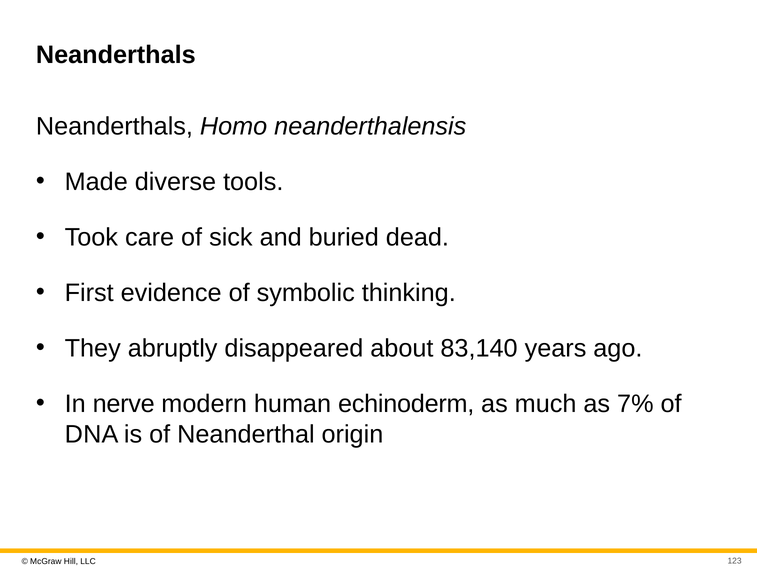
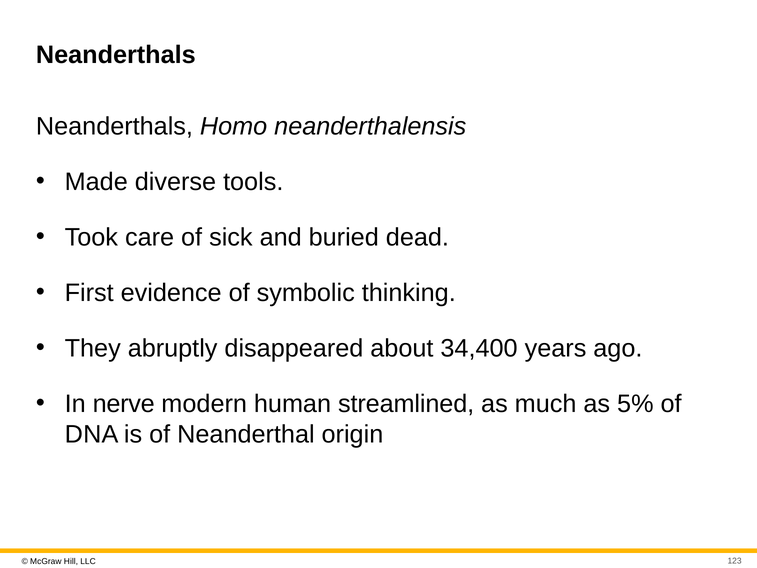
83,140: 83,140 -> 34,400
echinoderm: echinoderm -> streamlined
7%: 7% -> 5%
